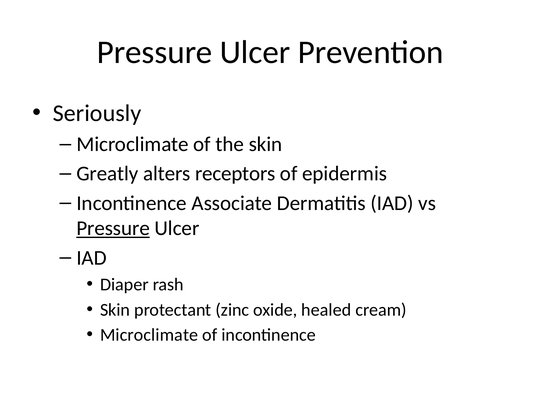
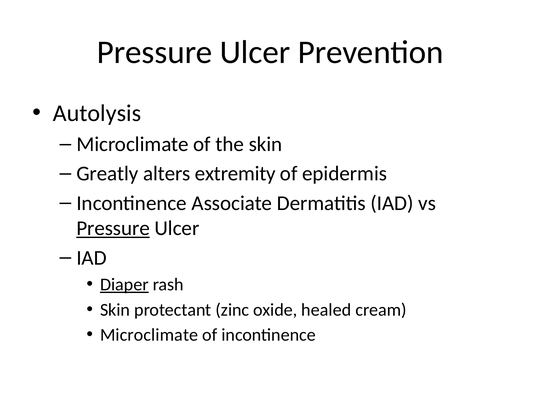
Seriously: Seriously -> Autolysis
receptors: receptors -> extremity
Diaper underline: none -> present
